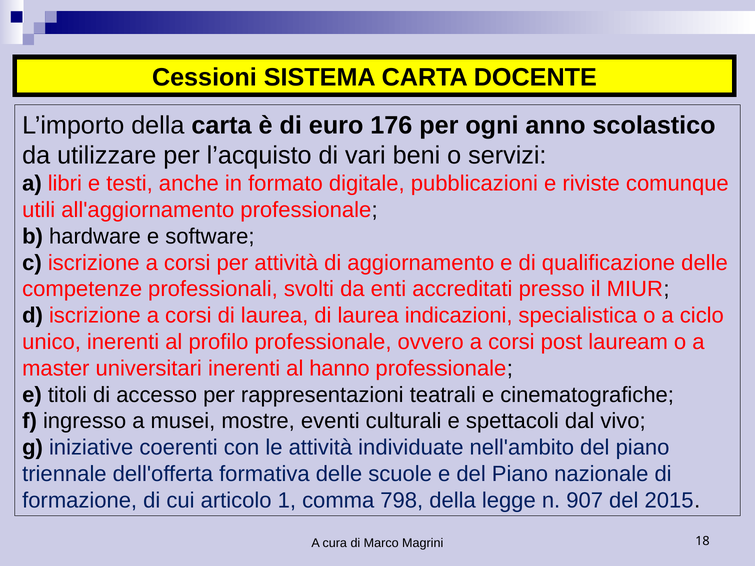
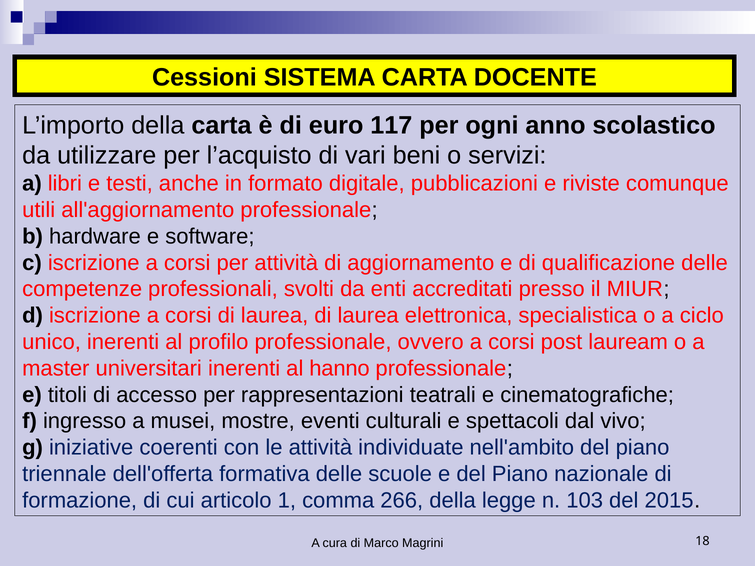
176: 176 -> 117
indicazioni: indicazioni -> elettronica
798: 798 -> 266
907: 907 -> 103
